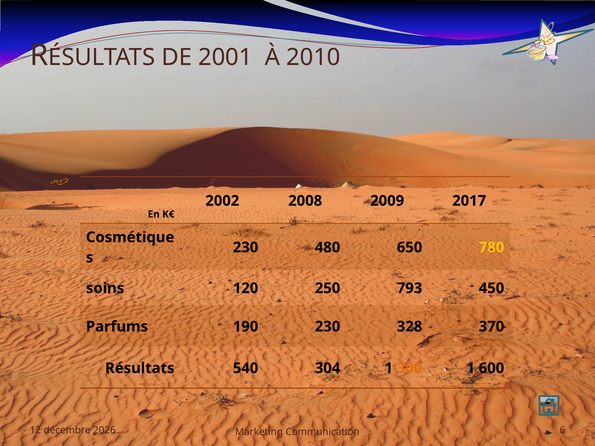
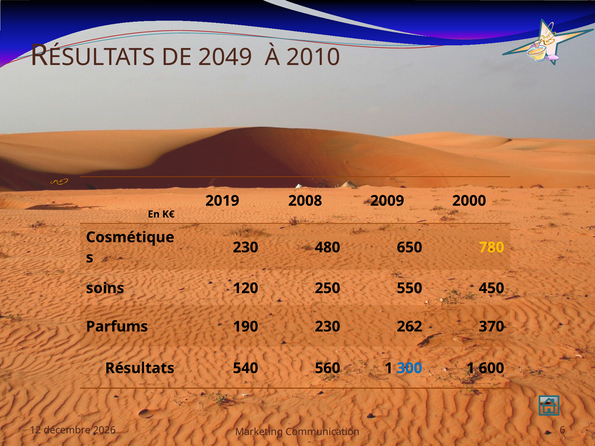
2001: 2001 -> 2049
2002: 2002 -> 2019
2017: 2017 -> 2000
793: 793 -> 550
328: 328 -> 262
304: 304 -> 560
300 colour: orange -> blue
